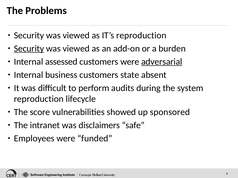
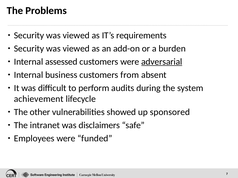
IT’s reproduction: reproduction -> requirements
Security at (29, 49) underline: present -> none
state: state -> from
reproduction at (39, 99): reproduction -> achievement
score: score -> other
